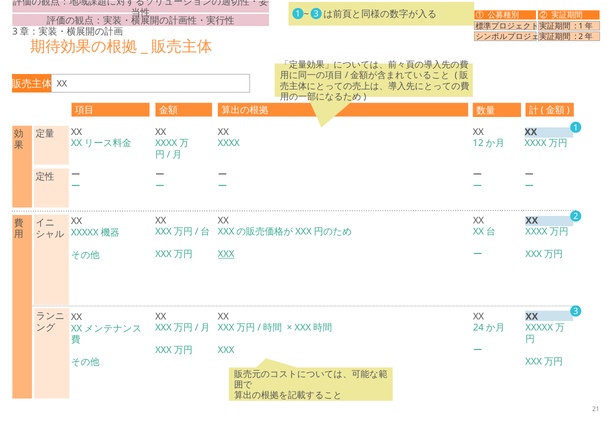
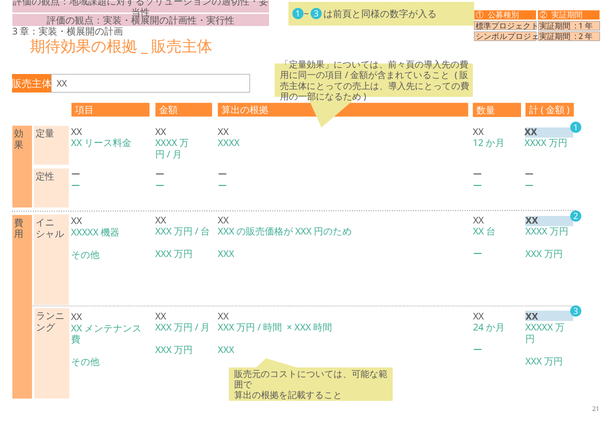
XXX at (226, 254) underline: present -> none
